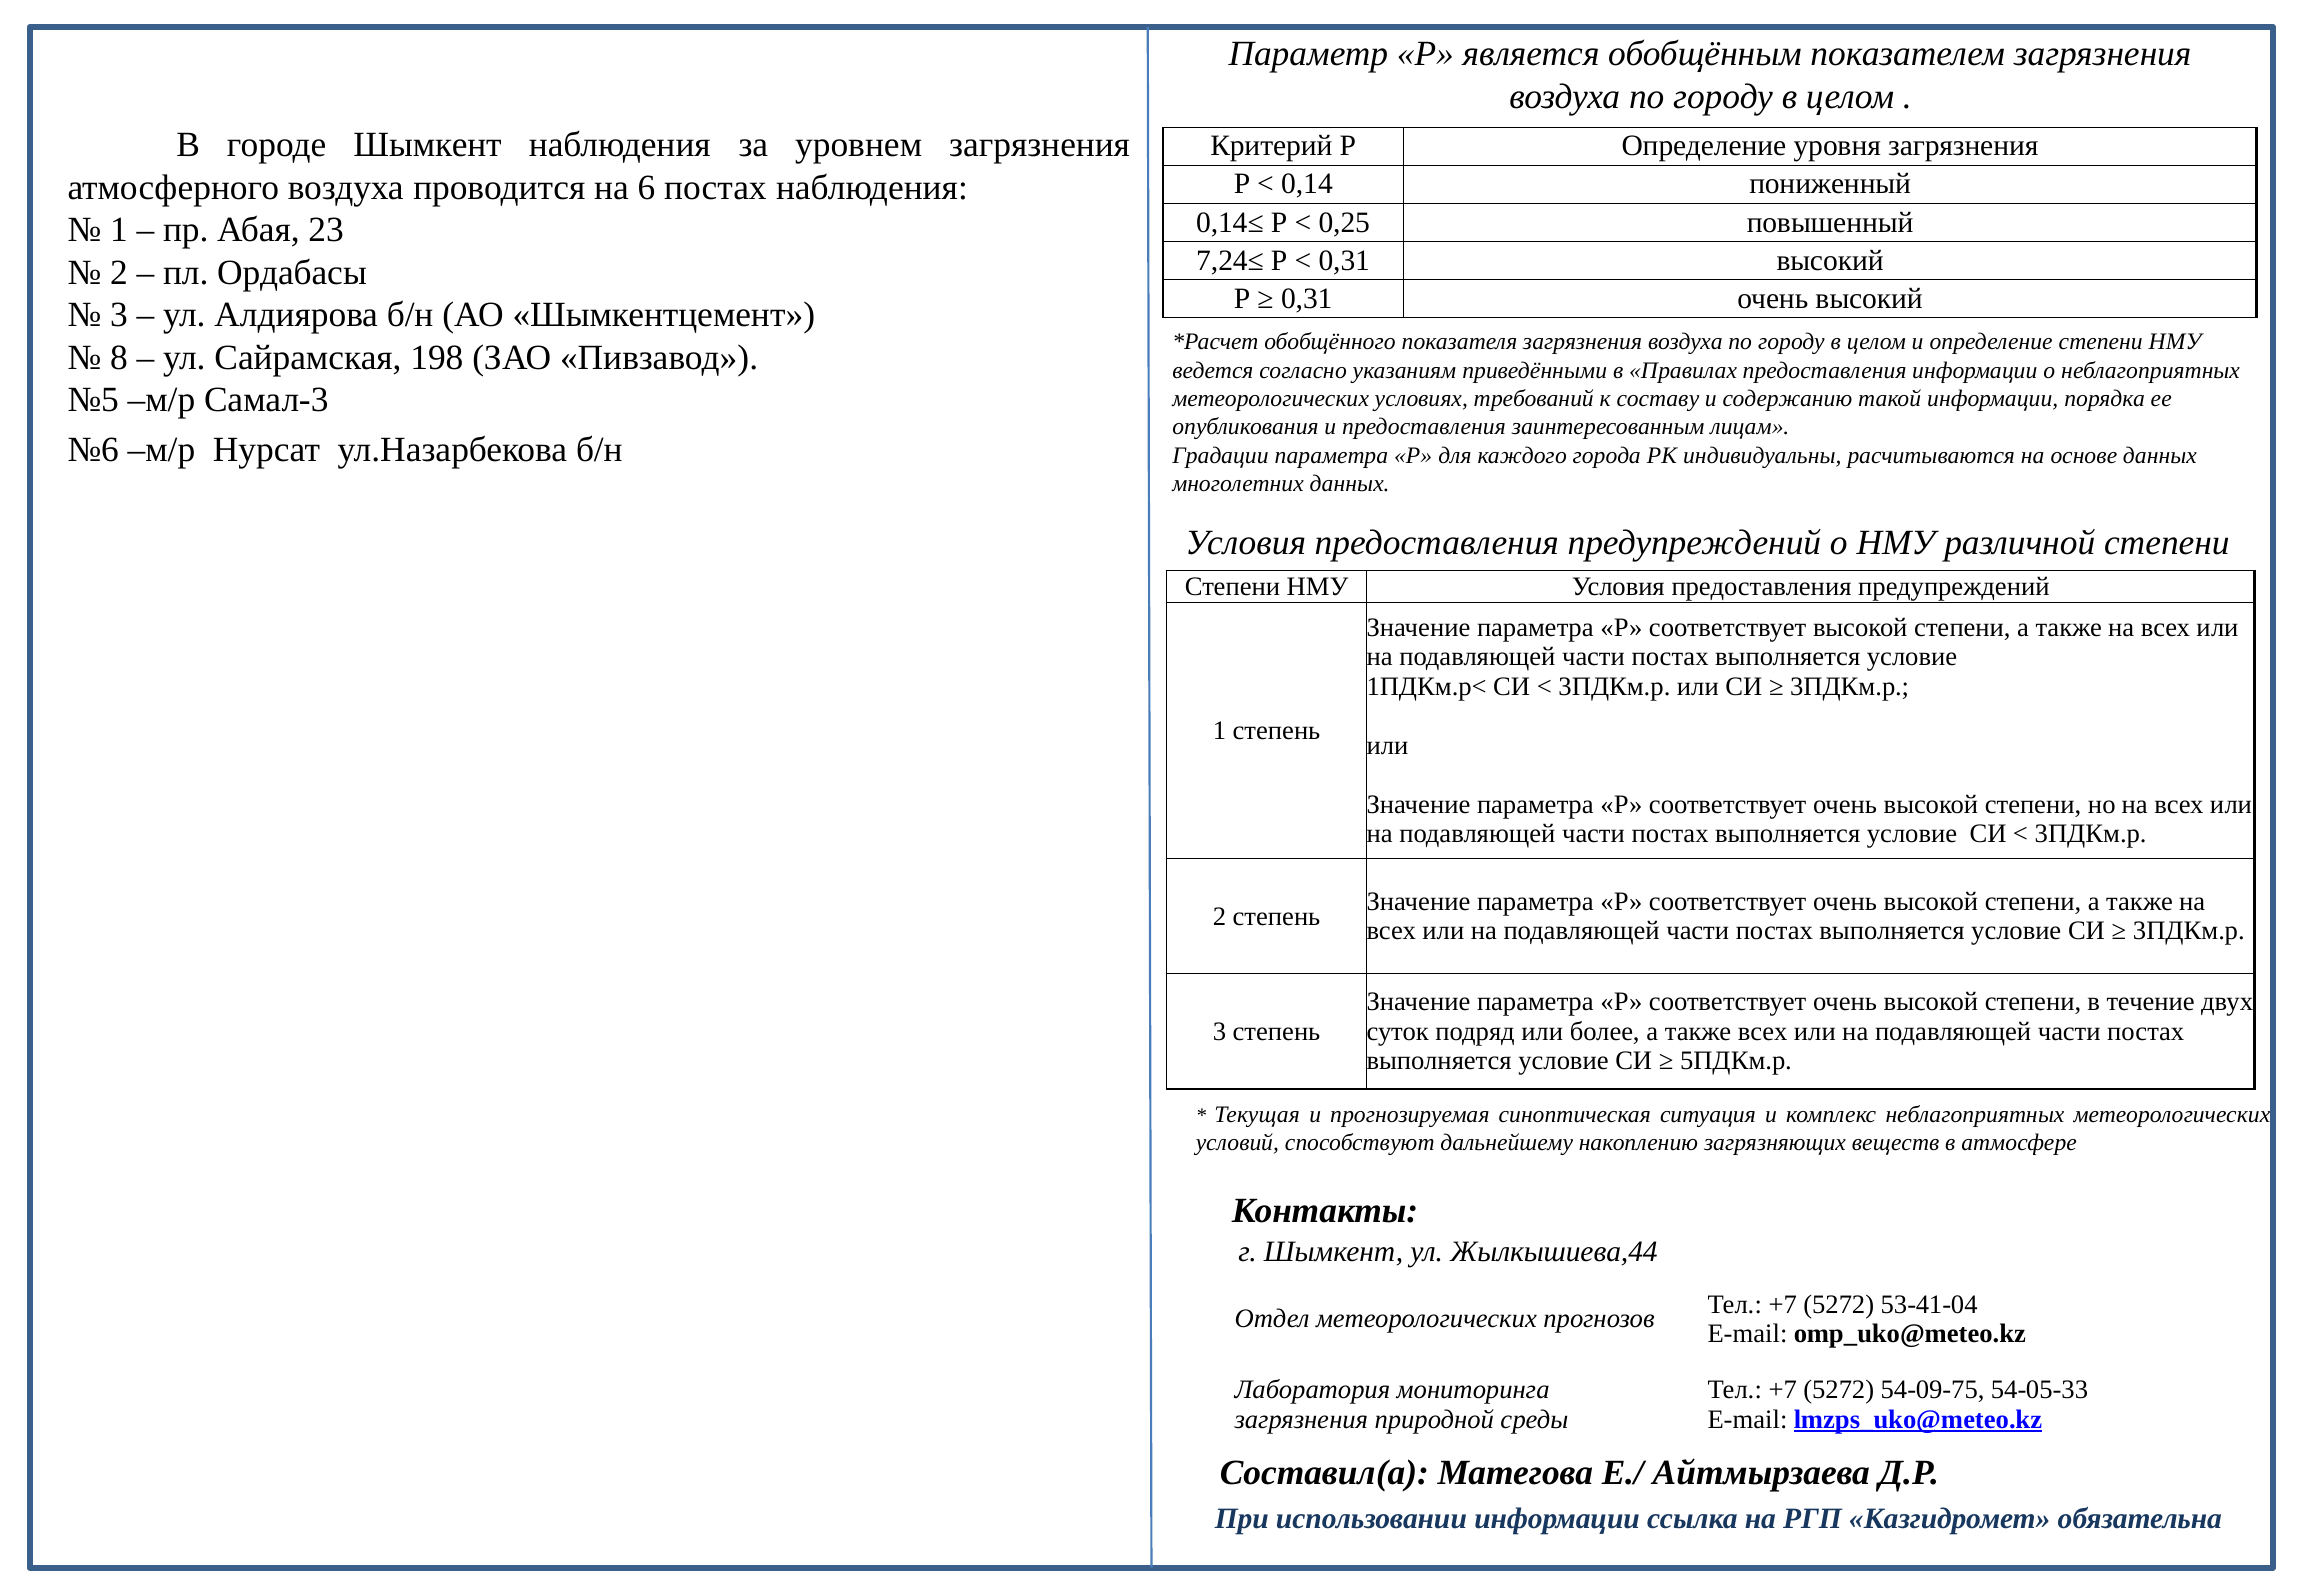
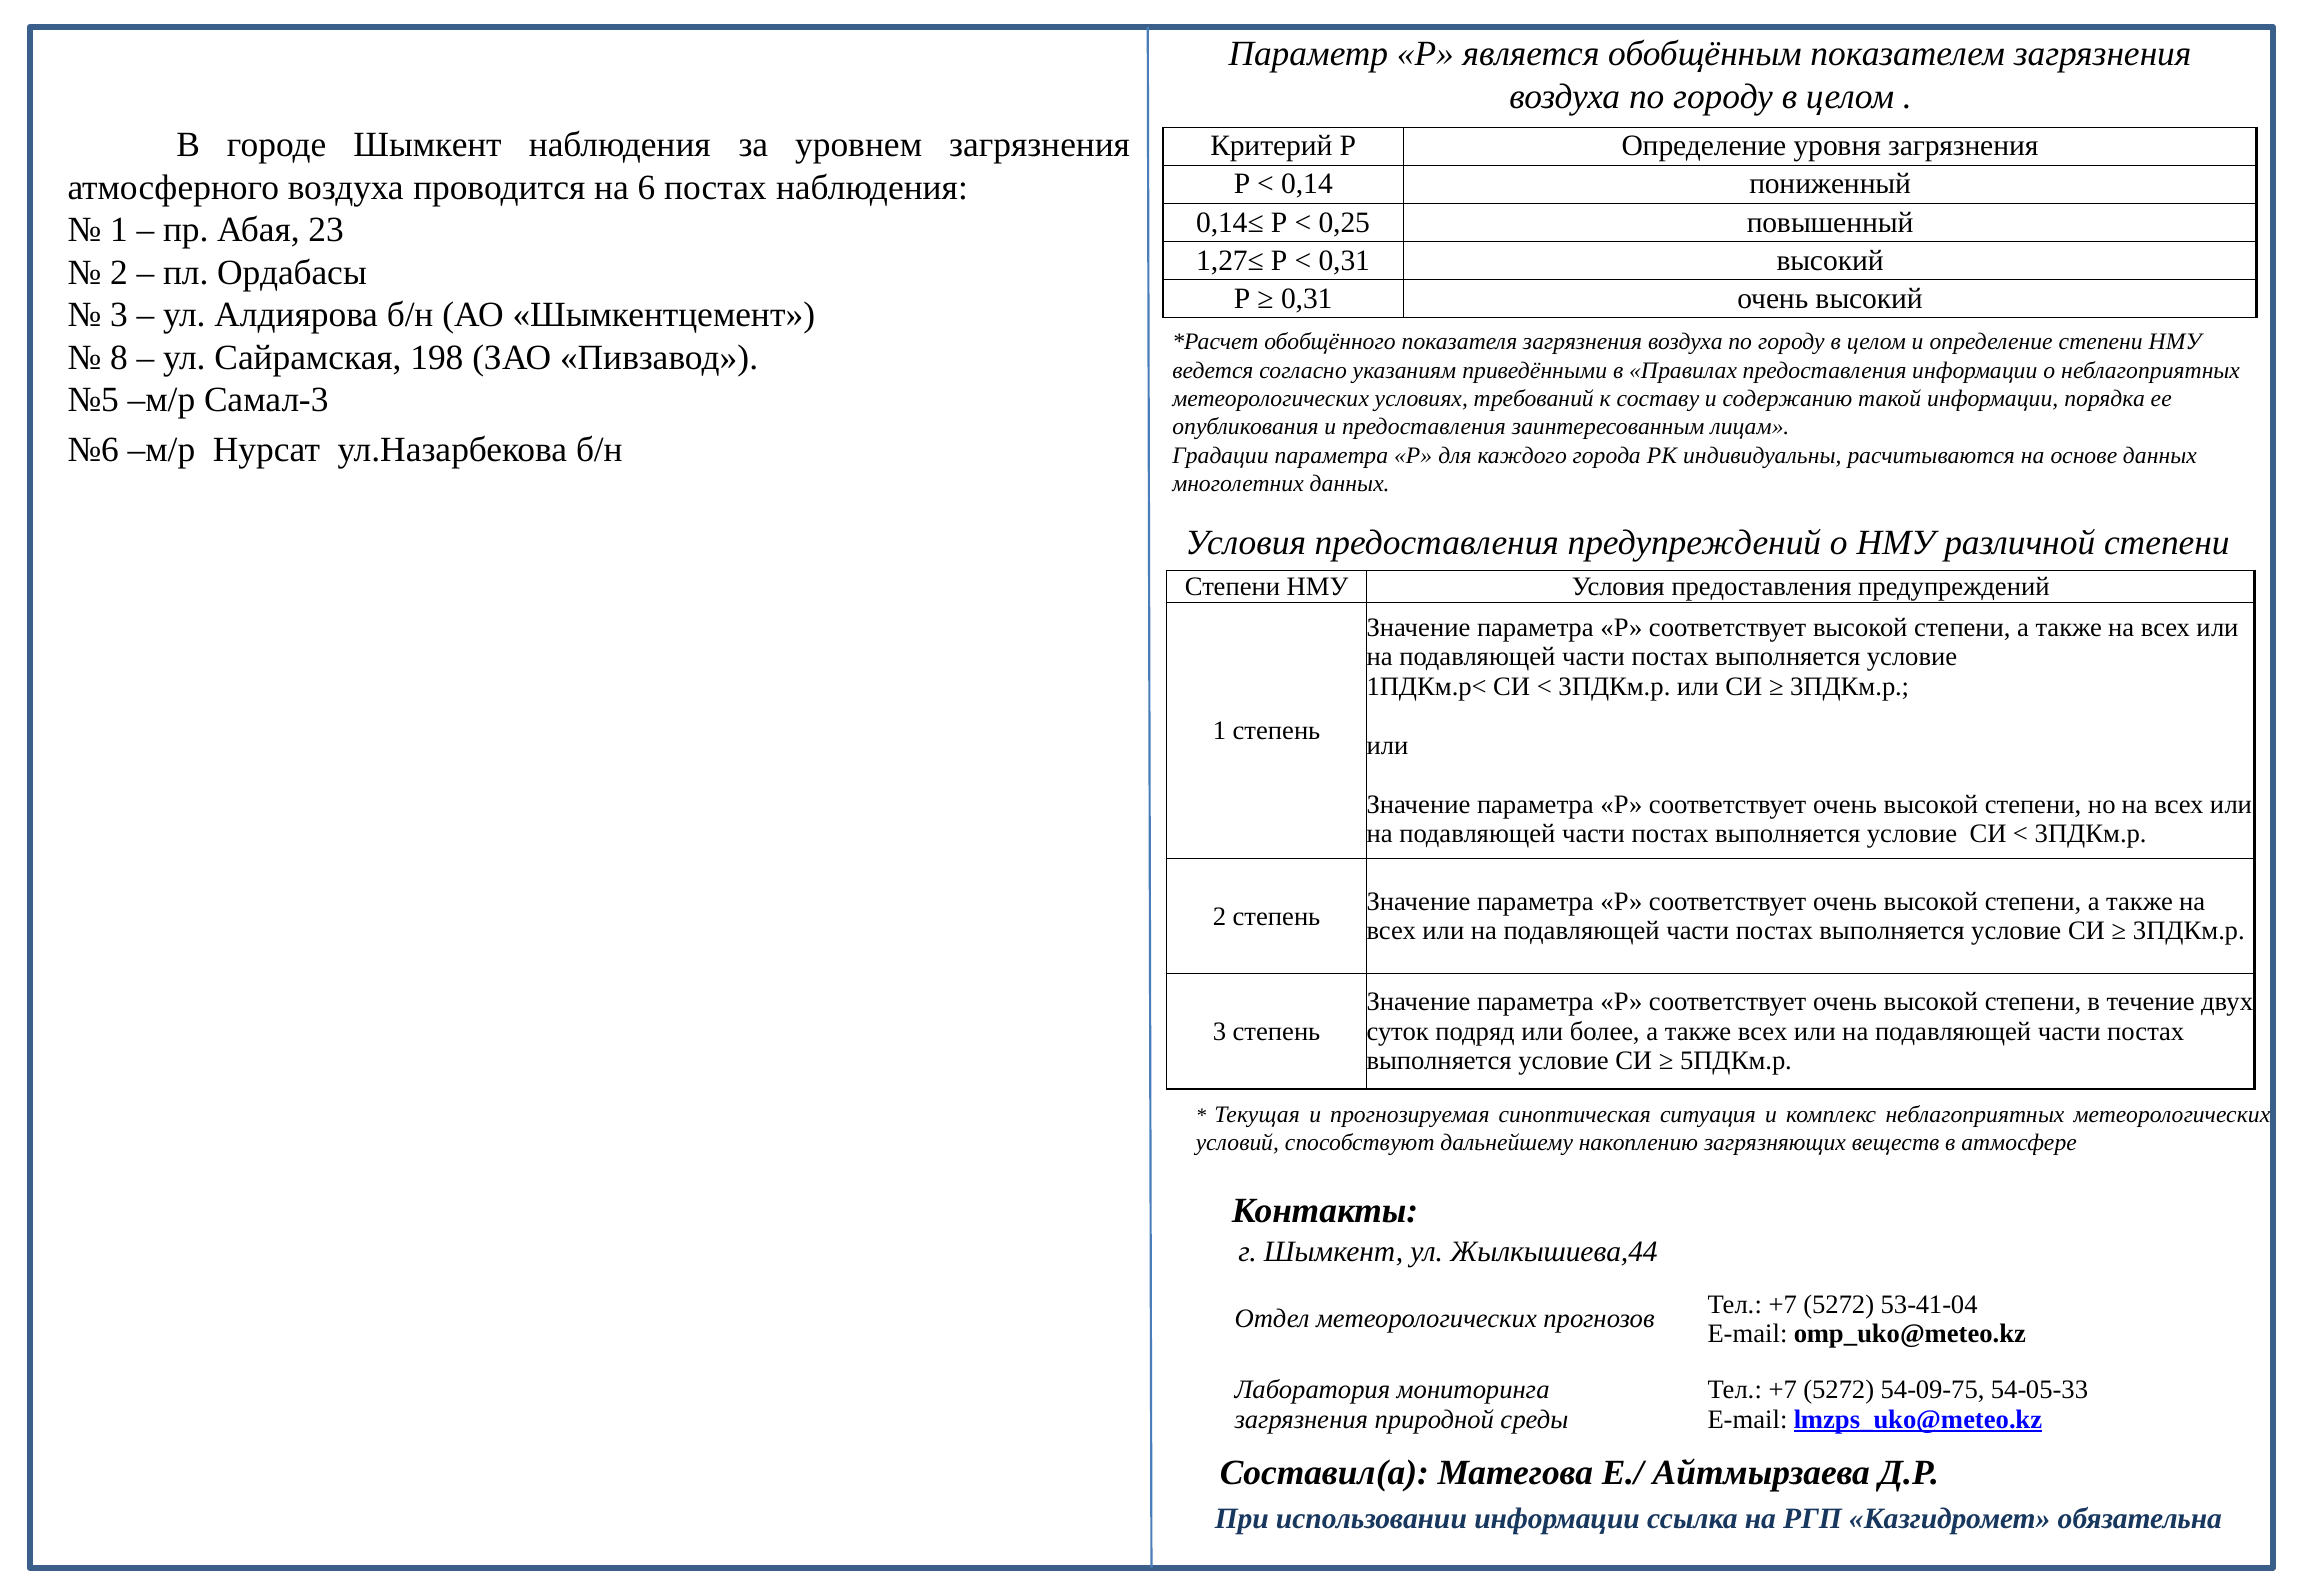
7,24≤: 7,24≤ -> 1,27≤
